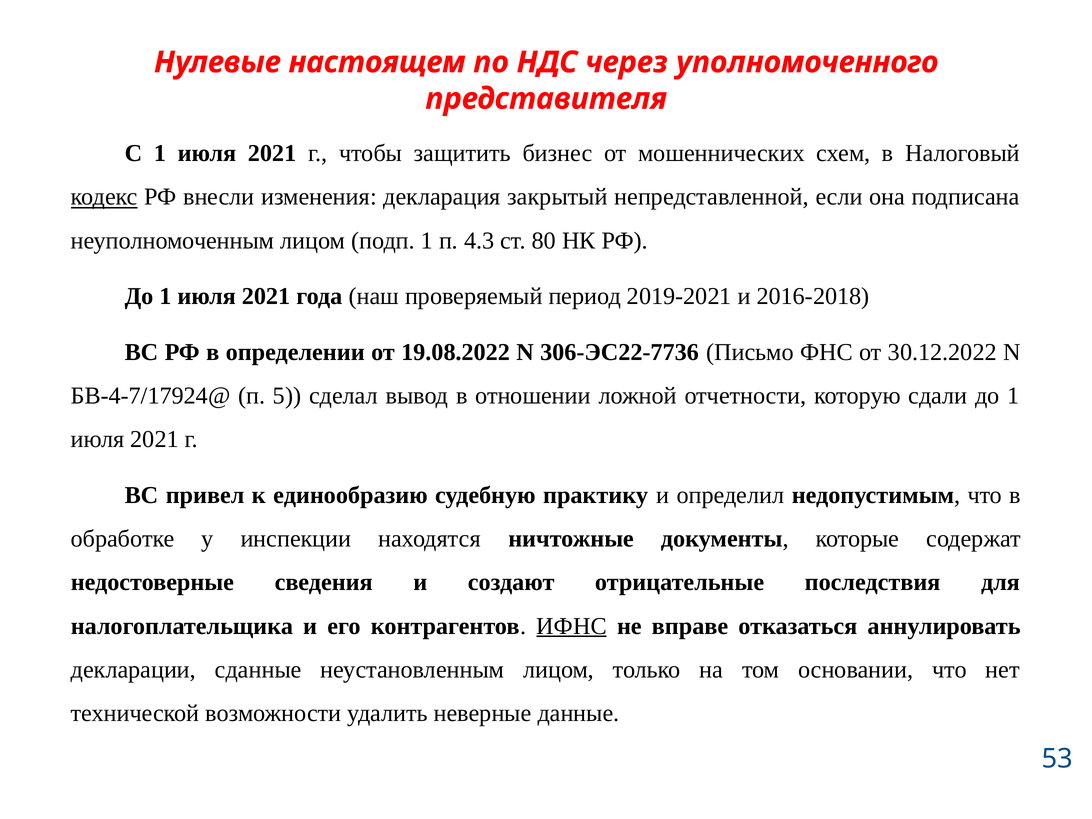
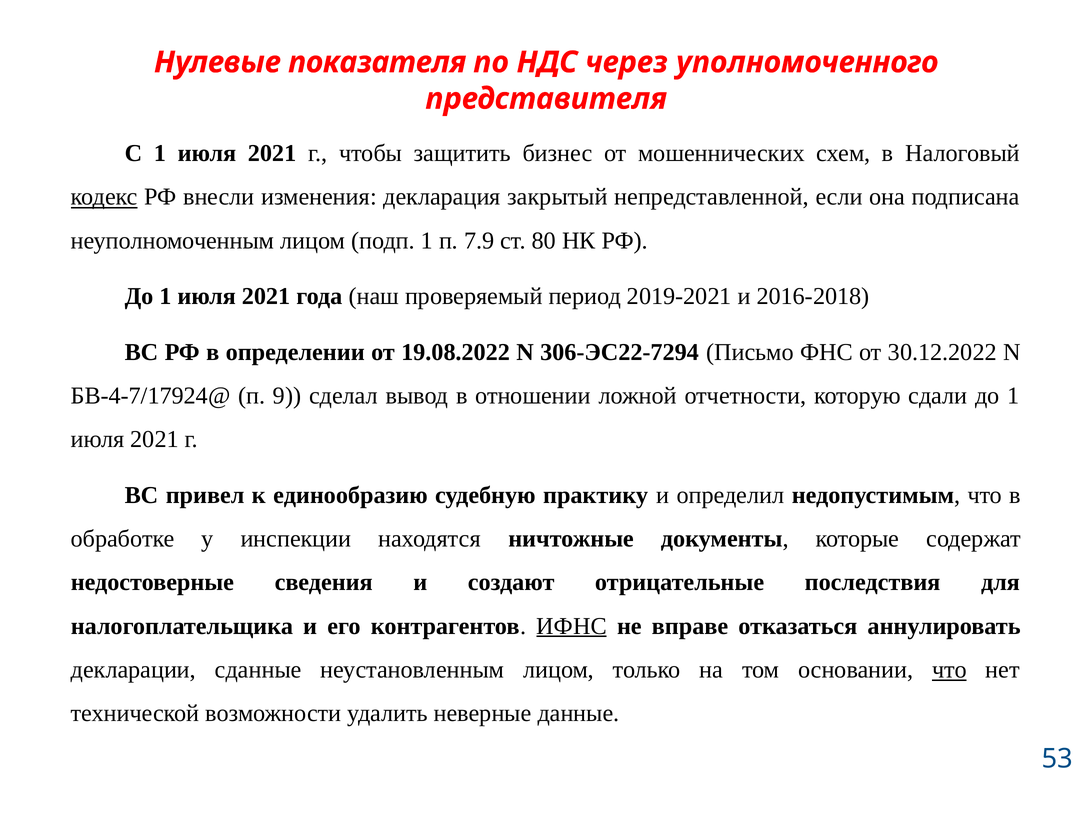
настоящем: настоящем -> показателя
4.3: 4.3 -> 7.9
306-ЭС22-7736: 306-ЭС22-7736 -> 306-ЭС22-7294
5: 5 -> 9
что at (949, 670) underline: none -> present
